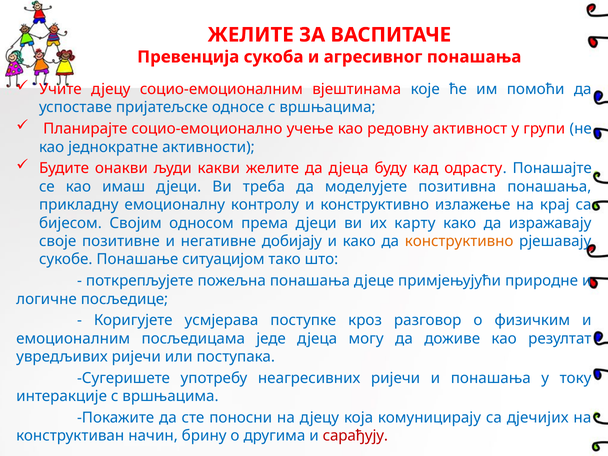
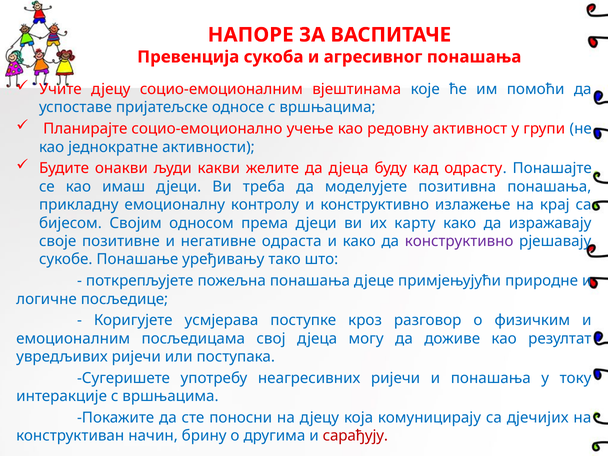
ЖЕЛИТЕ at (251, 35): ЖЕЛИТЕ -> НАПОРЕ
добијају: добијају -> одраста
конструктивно at (459, 241) colour: orange -> purple
ситуацијом: ситуацијом -> уређивању
једе: једе -> свој
